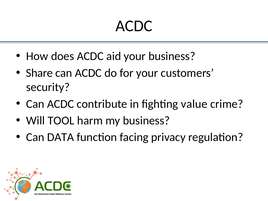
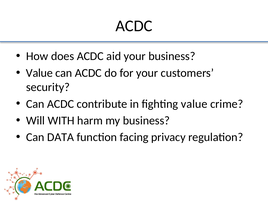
Share at (39, 73): Share -> Value
TOOL: TOOL -> WITH
